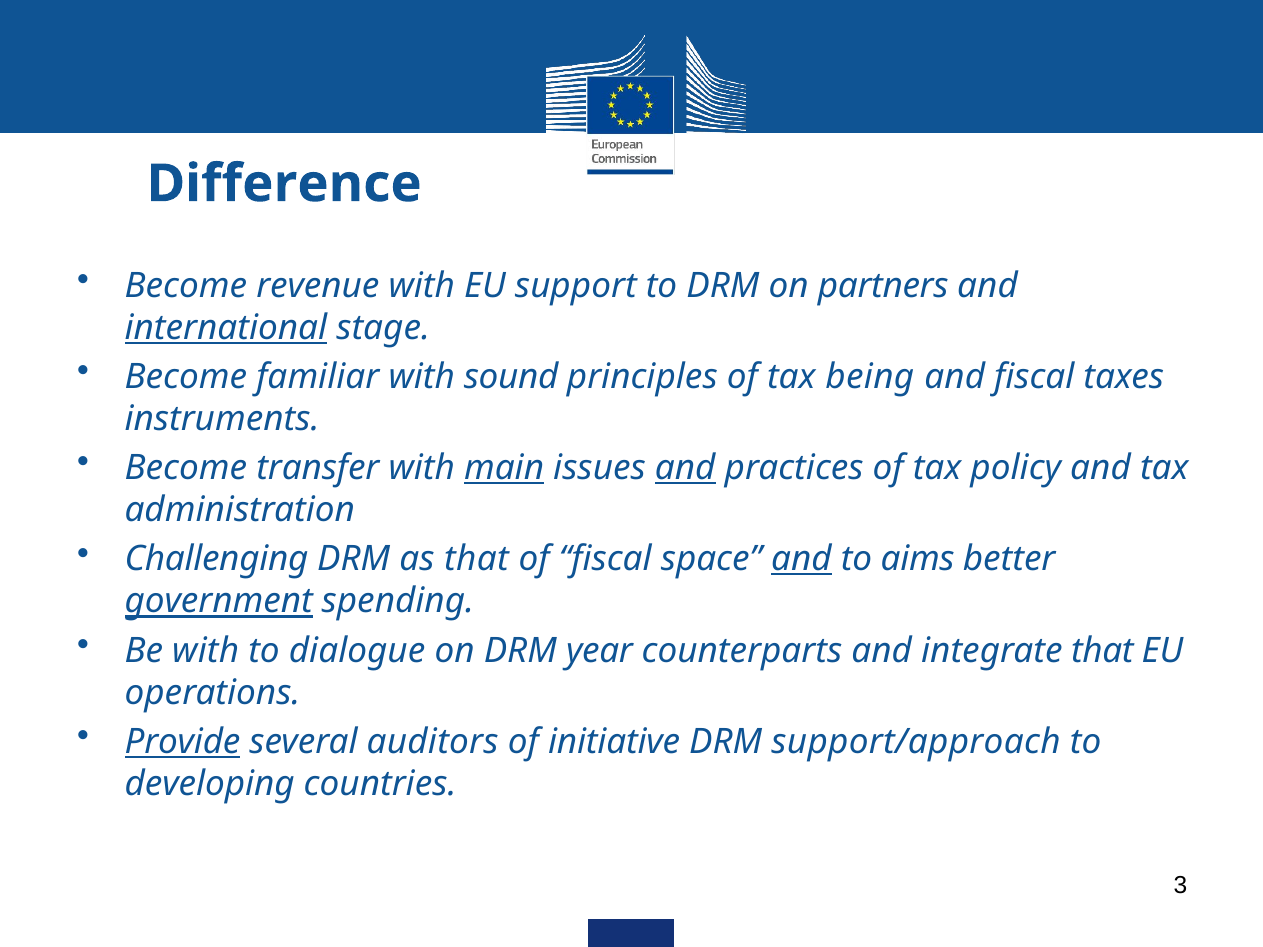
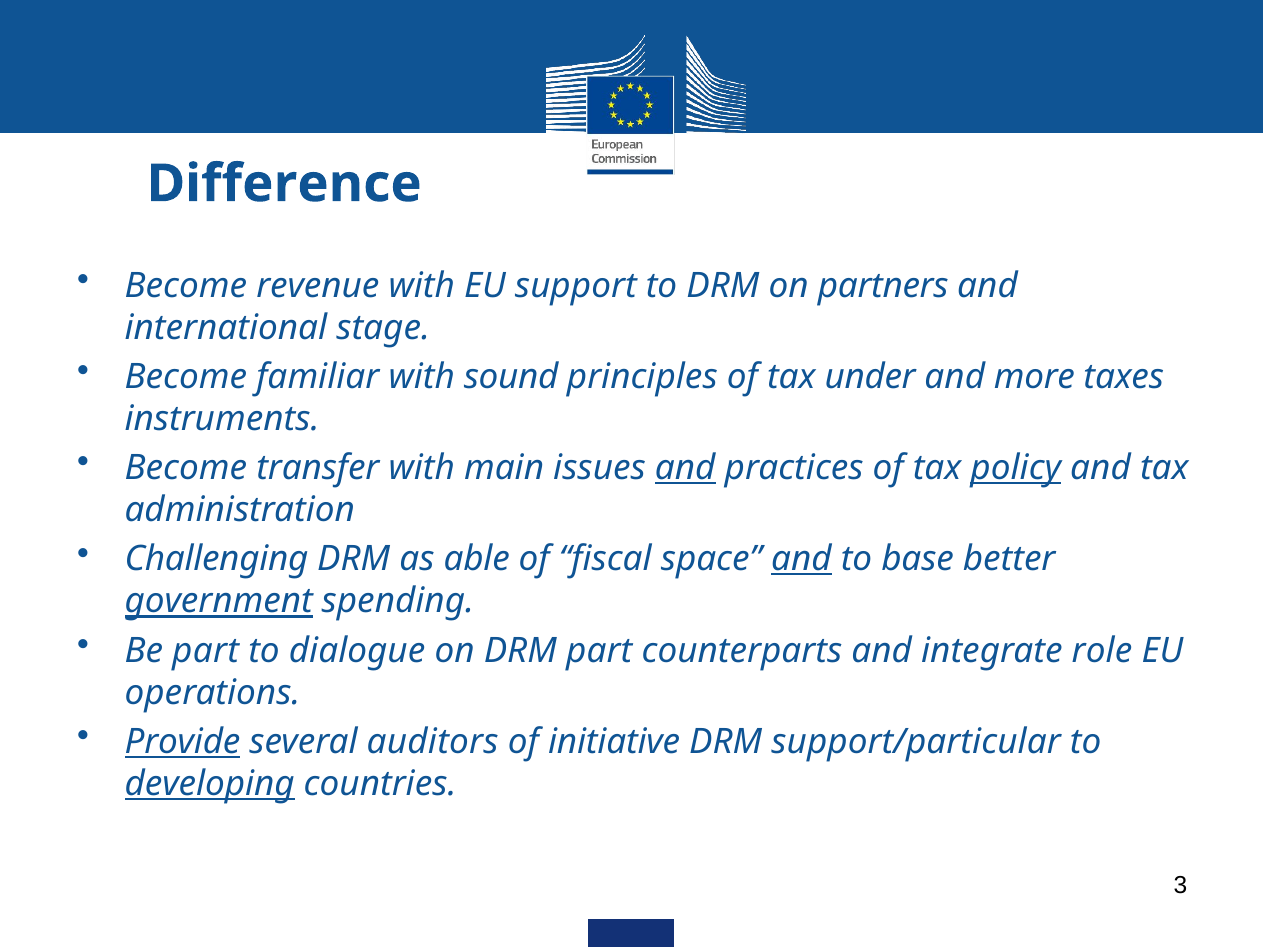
international underline: present -> none
being: being -> under
and fiscal: fiscal -> more
main underline: present -> none
policy underline: none -> present
as that: that -> able
aims: aims -> base
Be with: with -> part
DRM year: year -> part
integrate that: that -> role
support/approach: support/approach -> support/particular
developing underline: none -> present
